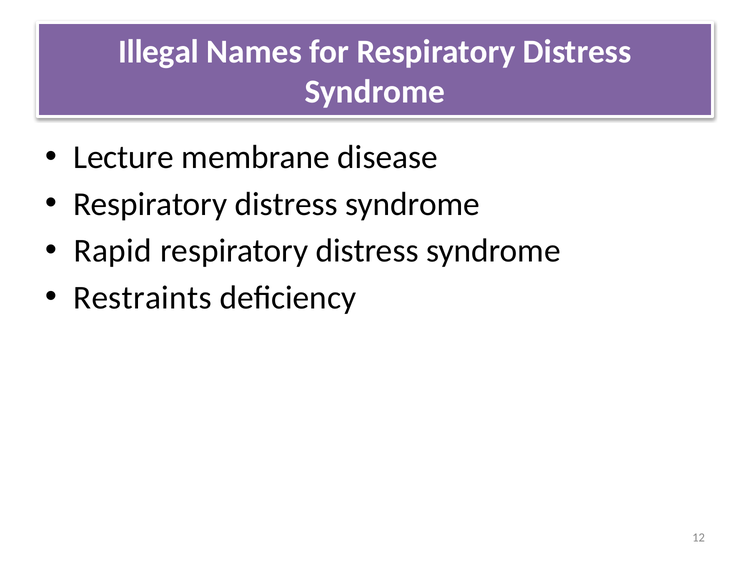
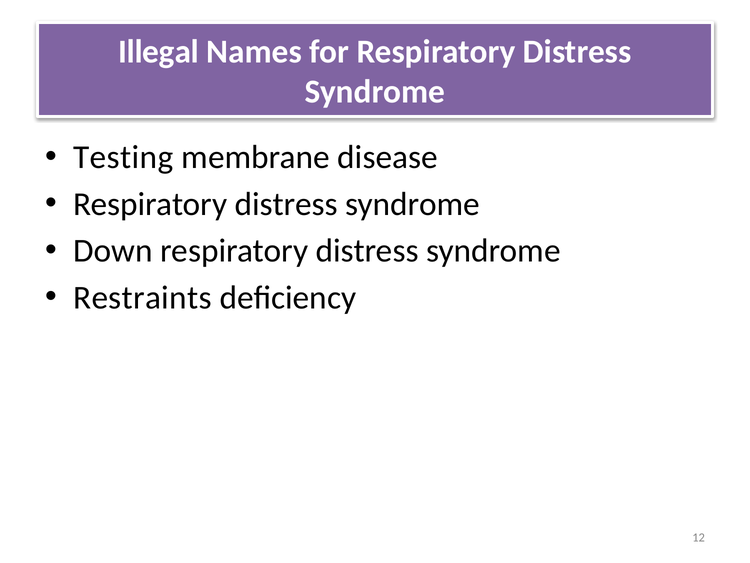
Lecture: Lecture -> Testing
Rapid: Rapid -> Down
